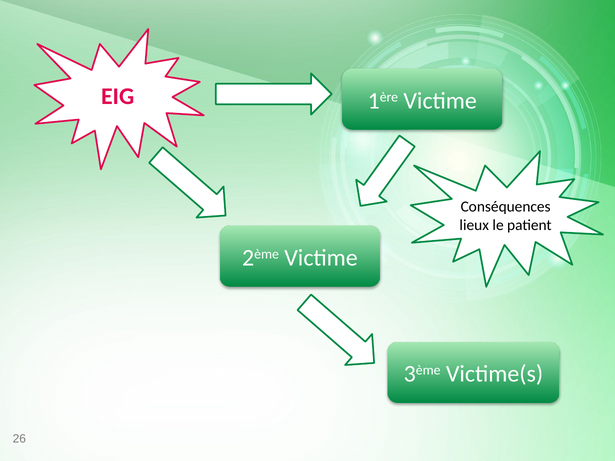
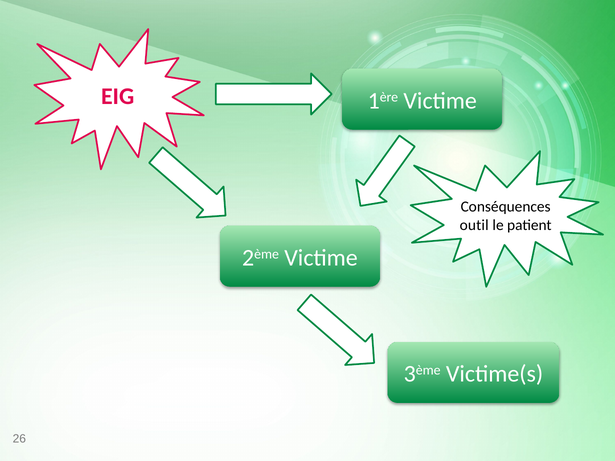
lieux: lieux -> outil
